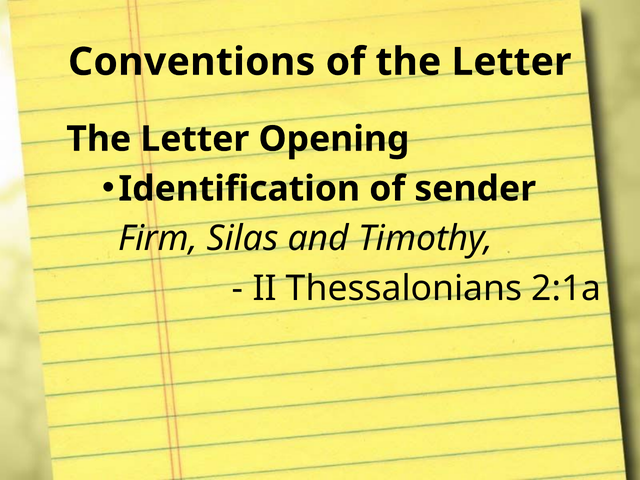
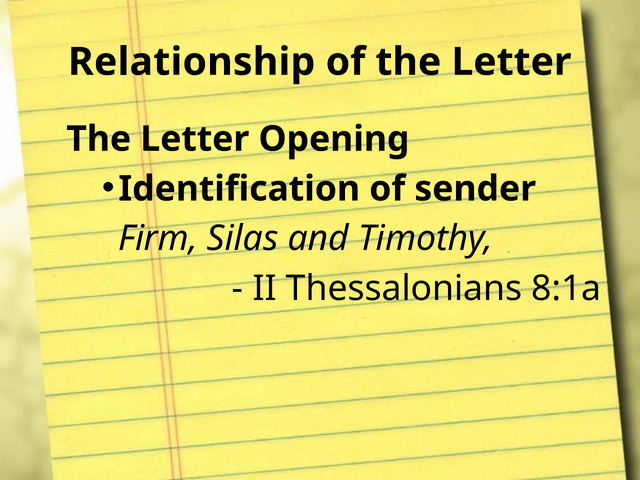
Conventions: Conventions -> Relationship
2:1a: 2:1a -> 8:1a
